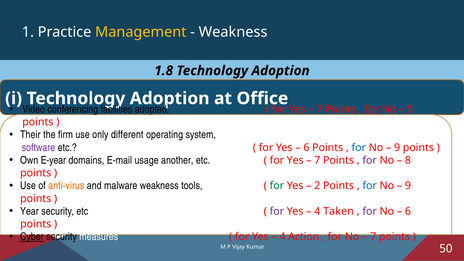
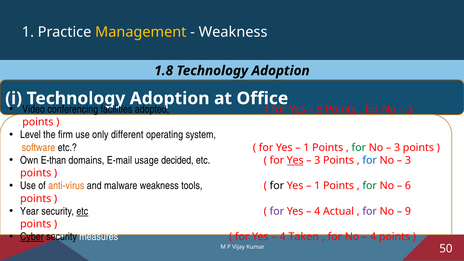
7 at (319, 109): 7 -> 8
5 at (410, 109): 5 -> 3
Their: Their -> Level
software colour: purple -> orange
6 at (306, 148): 6 -> 1
for at (359, 148) colour: blue -> green
9 at (397, 148): 9 -> 3
E-year: E-year -> E-than
another: another -> decided
Yes at (295, 160) underline: none -> present
7 at (317, 160): 7 -> 3
for at (370, 160) colour: purple -> blue
8 at (408, 160): 8 -> 3
for at (277, 186) colour: green -> black
2 at (317, 186): 2 -> 1
for at (370, 186) colour: blue -> green
9 at (408, 186): 9 -> 6
etc at (82, 211) underline: none -> present
Taken: Taken -> Actual
6 at (408, 211): 6 -> 9
Action: Action -> Taken
7 at (373, 237): 7 -> 4
